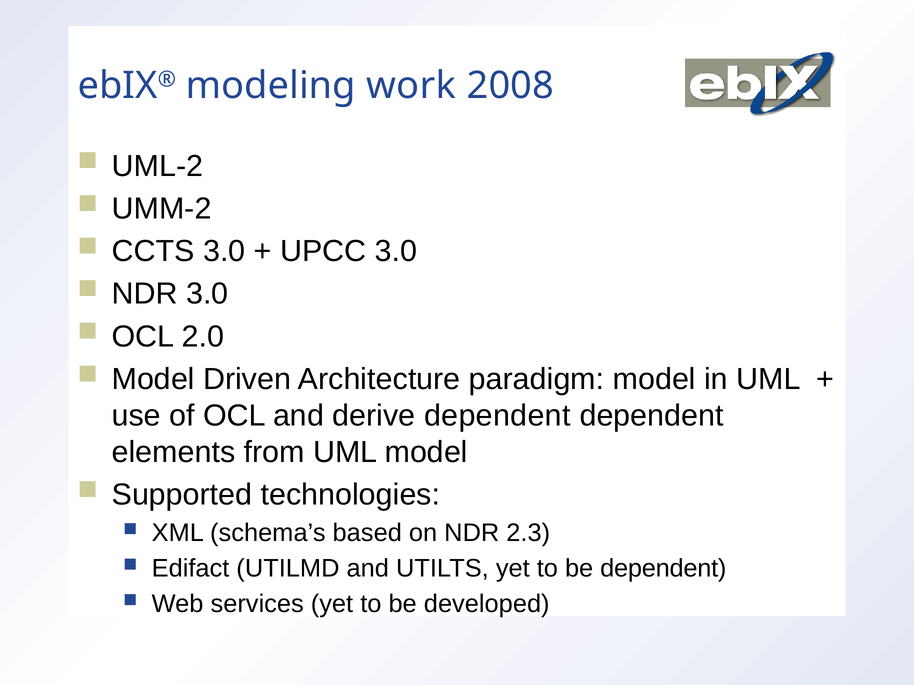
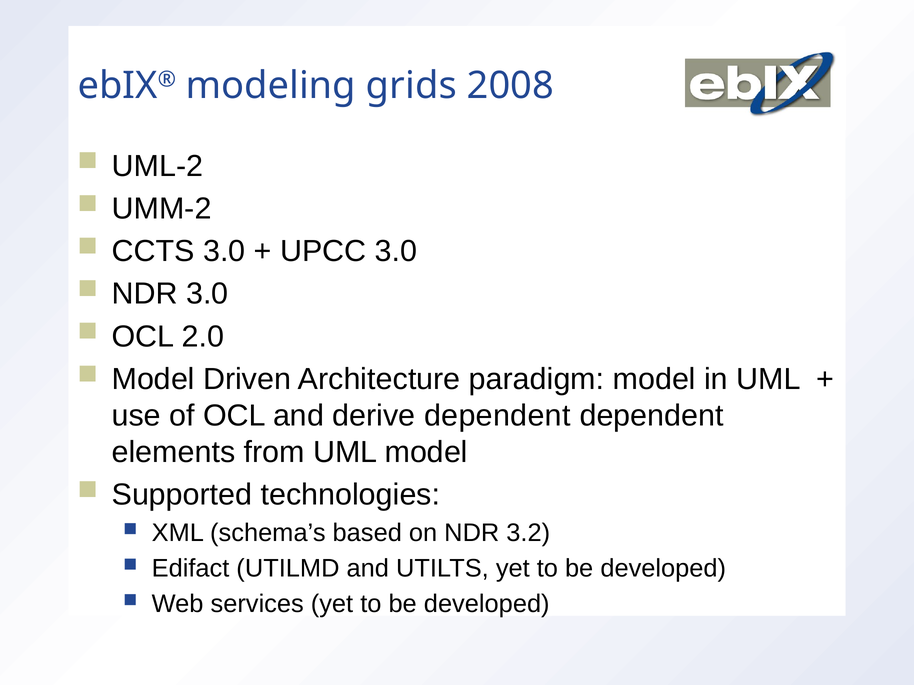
work: work -> grids
2.3: 2.3 -> 3.2
dependent at (663, 569): dependent -> developed
